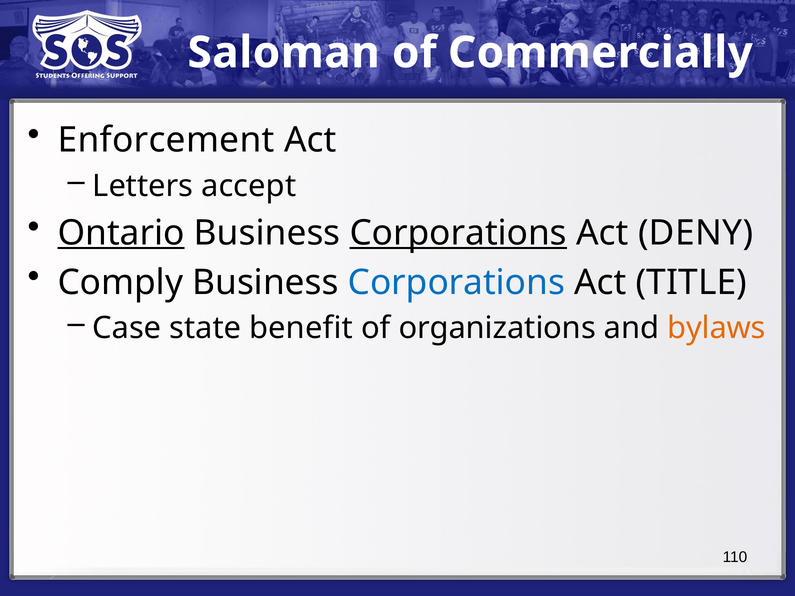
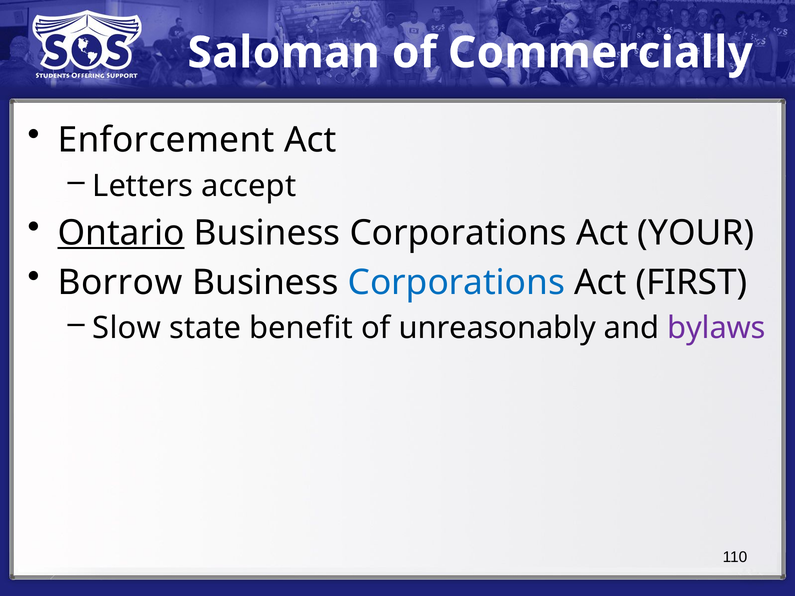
Corporations at (458, 233) underline: present -> none
DENY: DENY -> YOUR
Comply: Comply -> Borrow
TITLE: TITLE -> FIRST
Case: Case -> Slow
organizations: organizations -> unreasonably
bylaws colour: orange -> purple
